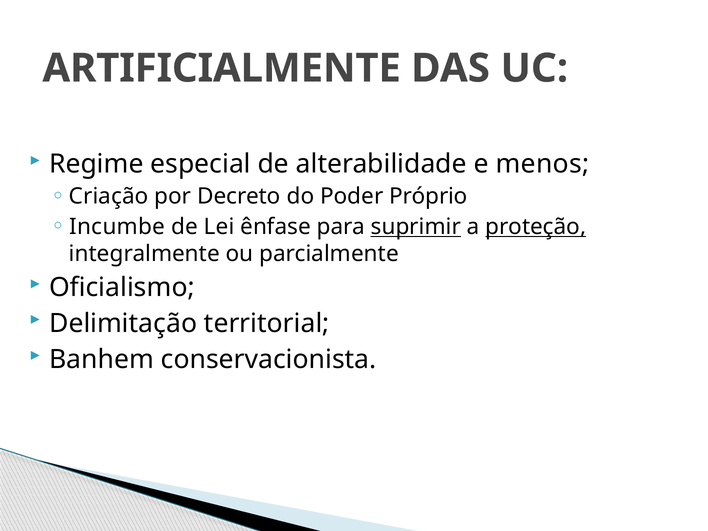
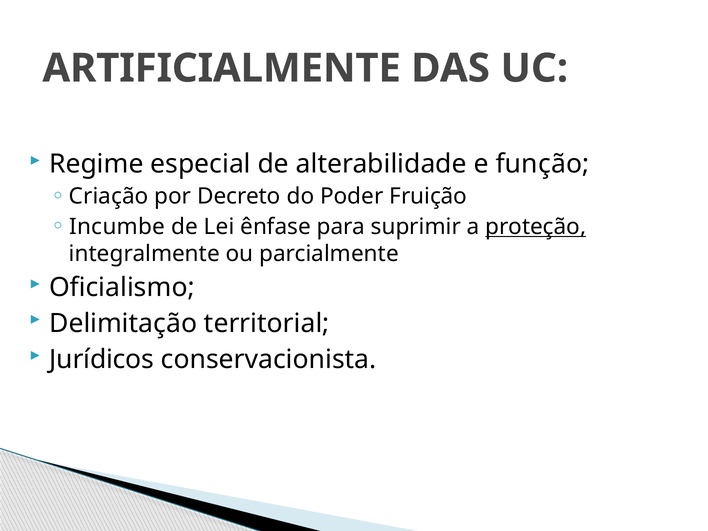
menos: menos -> função
Próprio: Próprio -> Fruição
suprimir underline: present -> none
Banhem: Banhem -> Jurídicos
